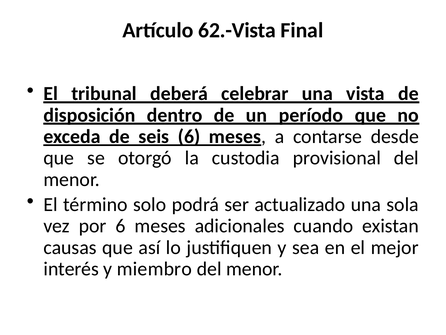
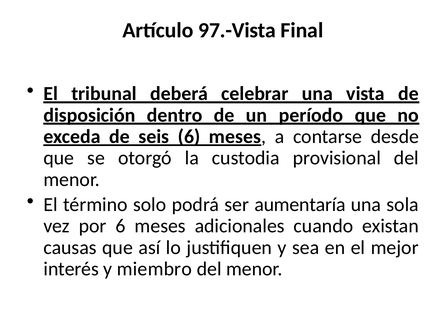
62.-Vista: 62.-Vista -> 97.-Vista
actualizado: actualizado -> aumentaría
